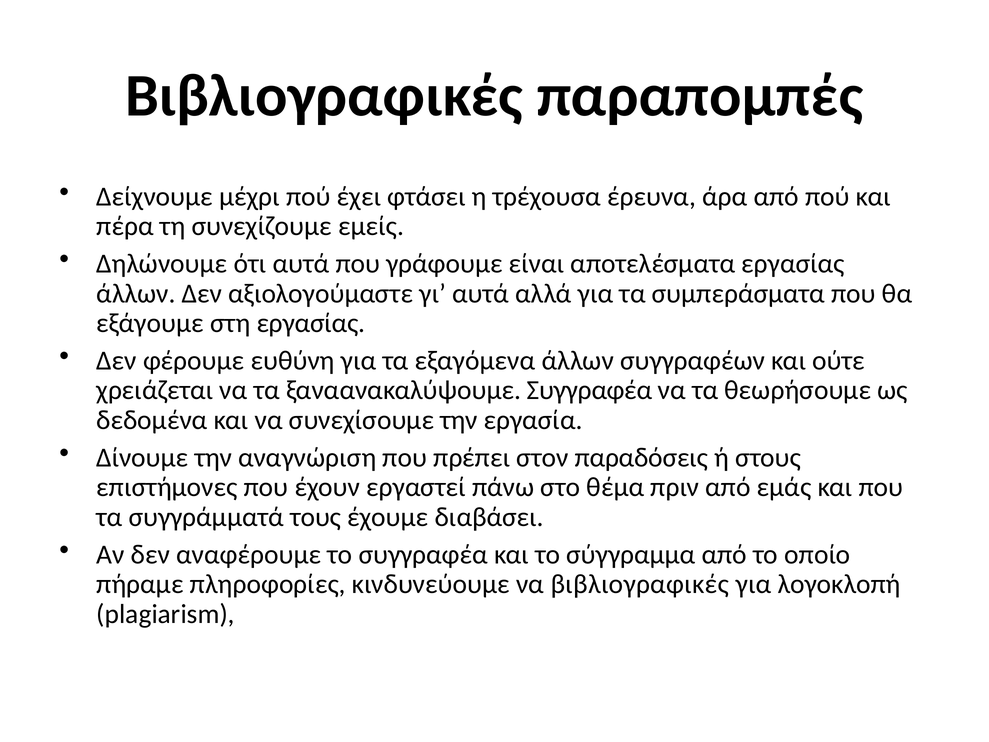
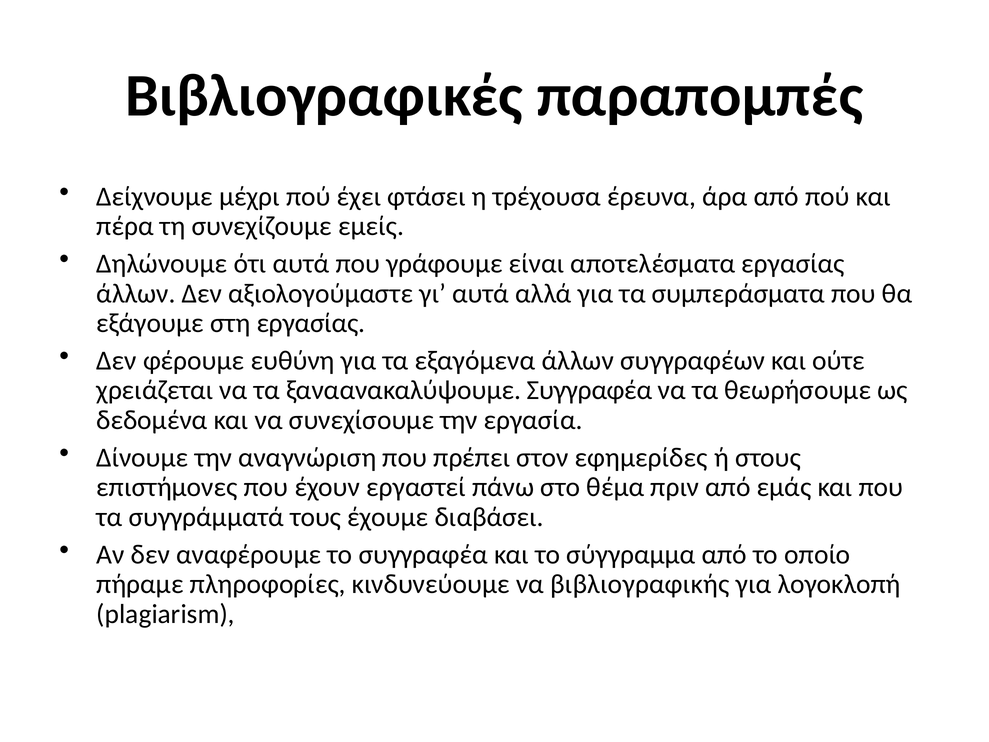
παραδόσεις: παραδόσεις -> εφημερίδες
να βιβλιογραφικές: βιβλιογραφικές -> βιβλιογραφικής
